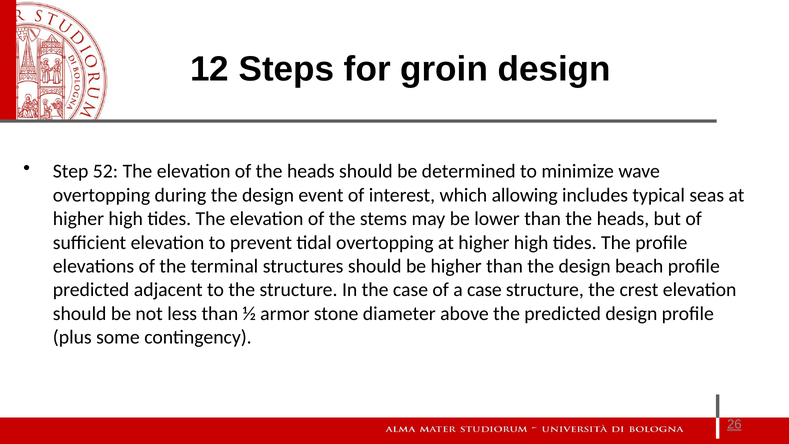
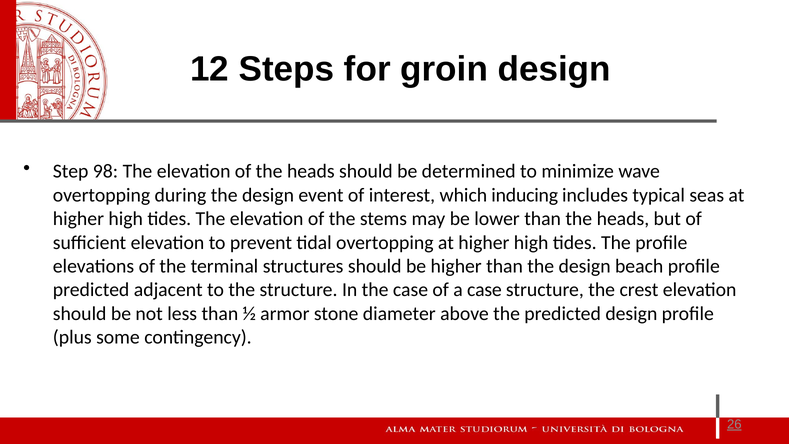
52: 52 -> 98
allowing: allowing -> inducing
